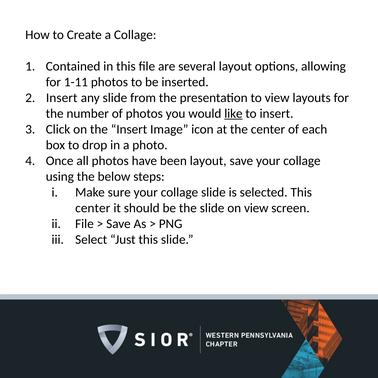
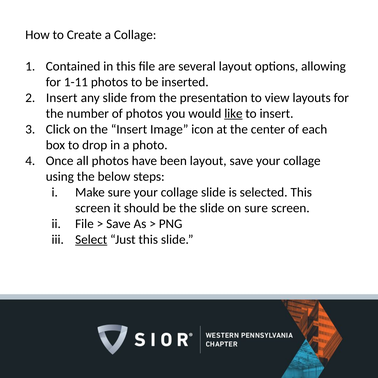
center at (93, 208): center -> screen
on view: view -> sure
Select underline: none -> present
